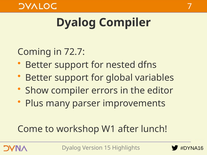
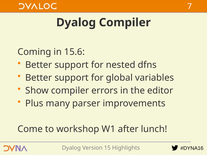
72.7: 72.7 -> 15.6
